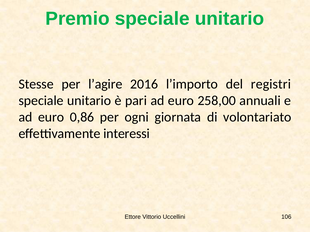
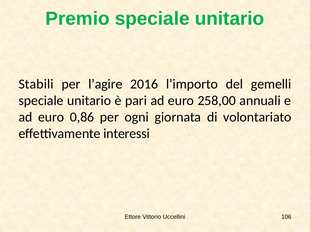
Stesse: Stesse -> Stabili
registri: registri -> gemelli
